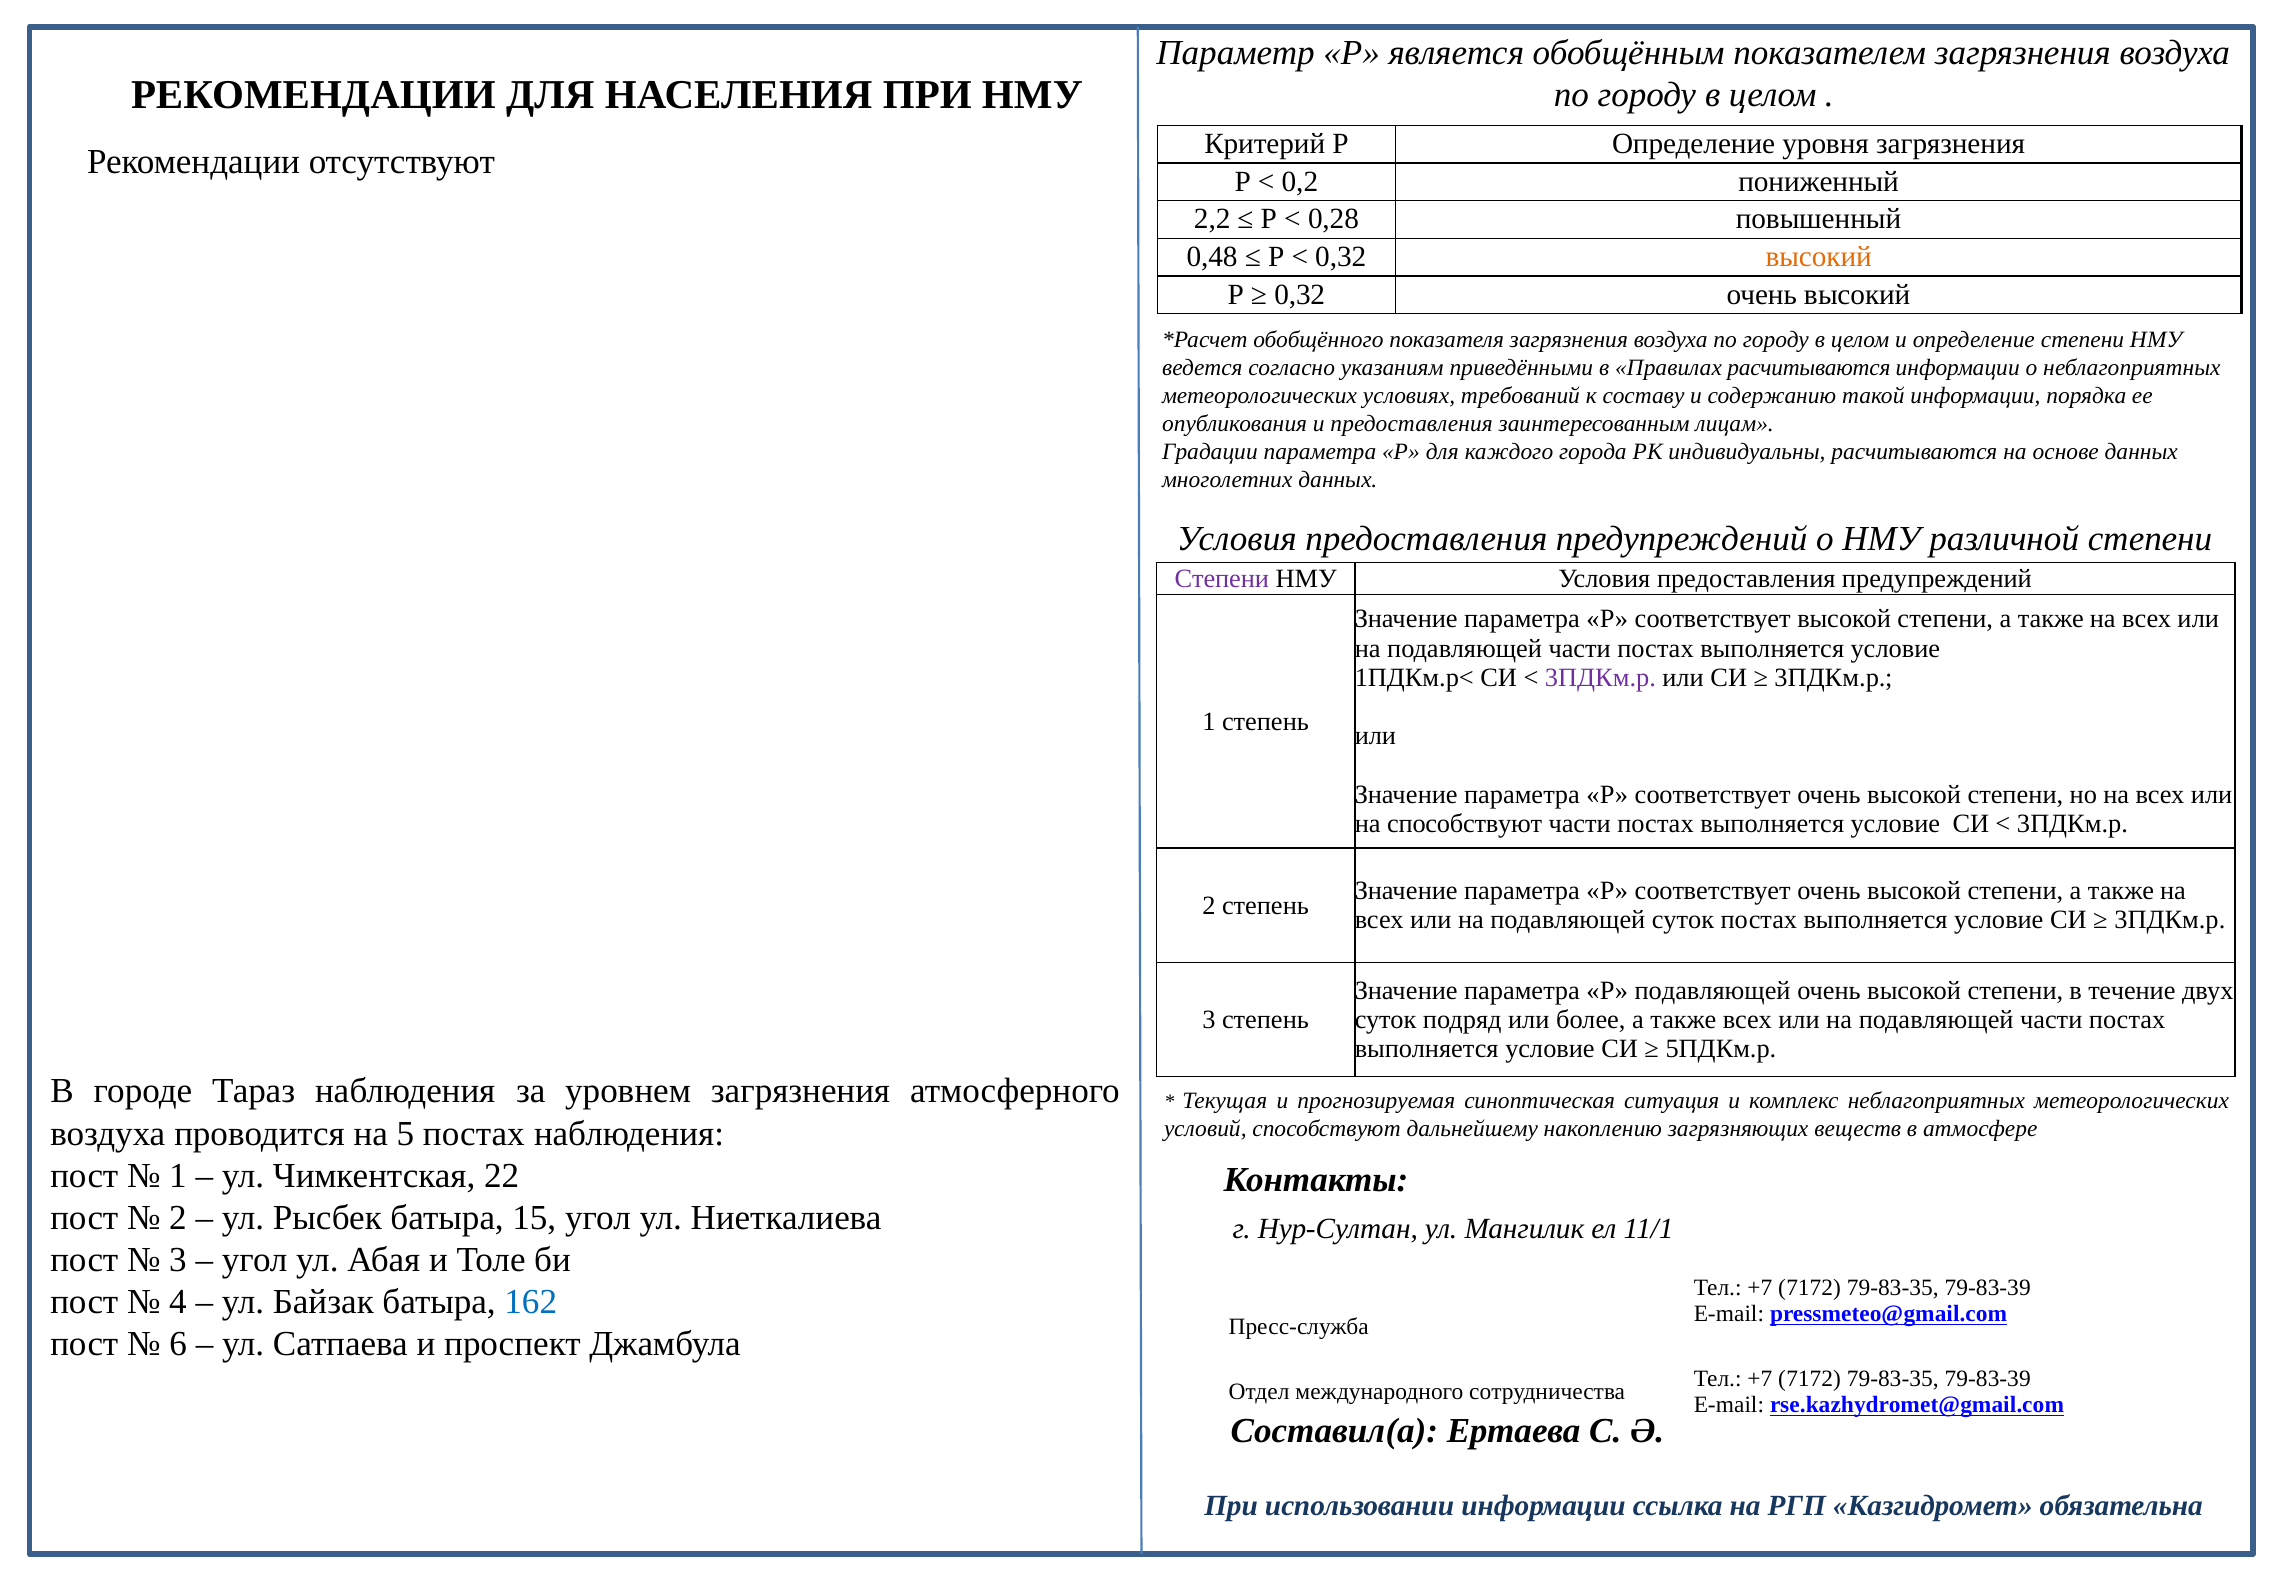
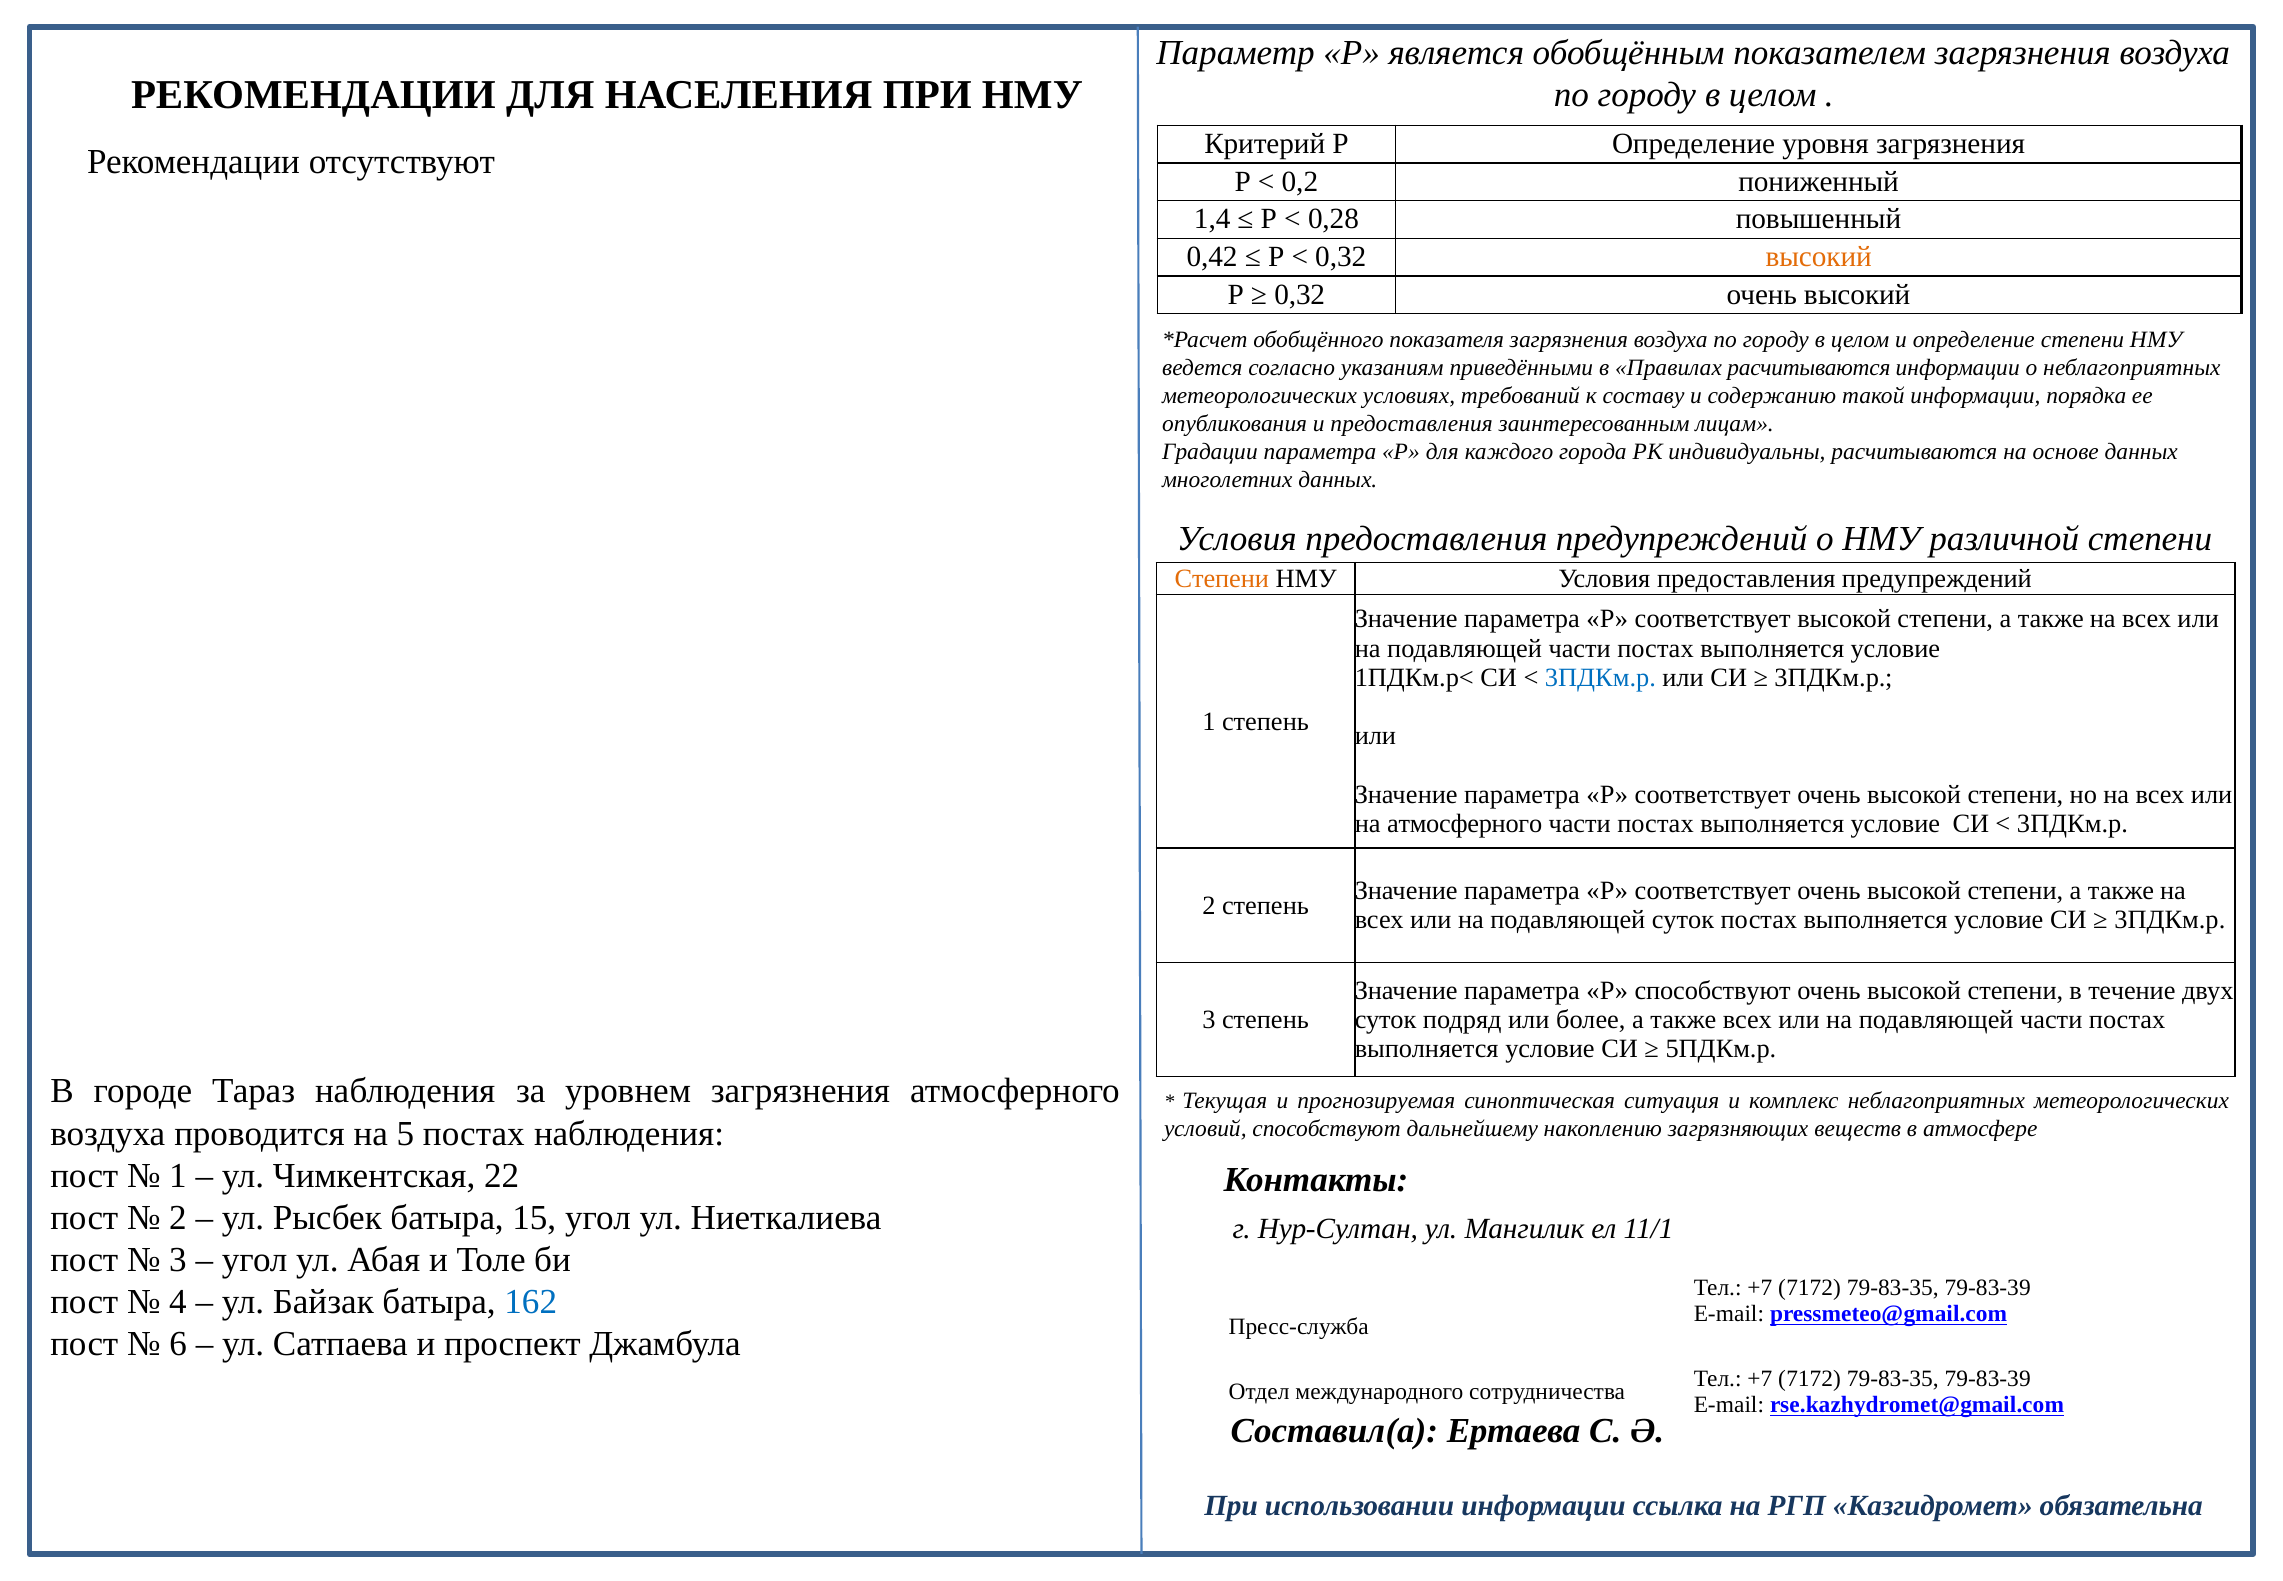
2,2: 2,2 -> 1,4
0,48: 0,48 -> 0,42
Степени at (1222, 578) colour: purple -> orange
3ПДКм.р at (1600, 677) colour: purple -> blue
на способствуют: способствуют -> атмосферного
Р подавляющей: подавляющей -> способствуют
